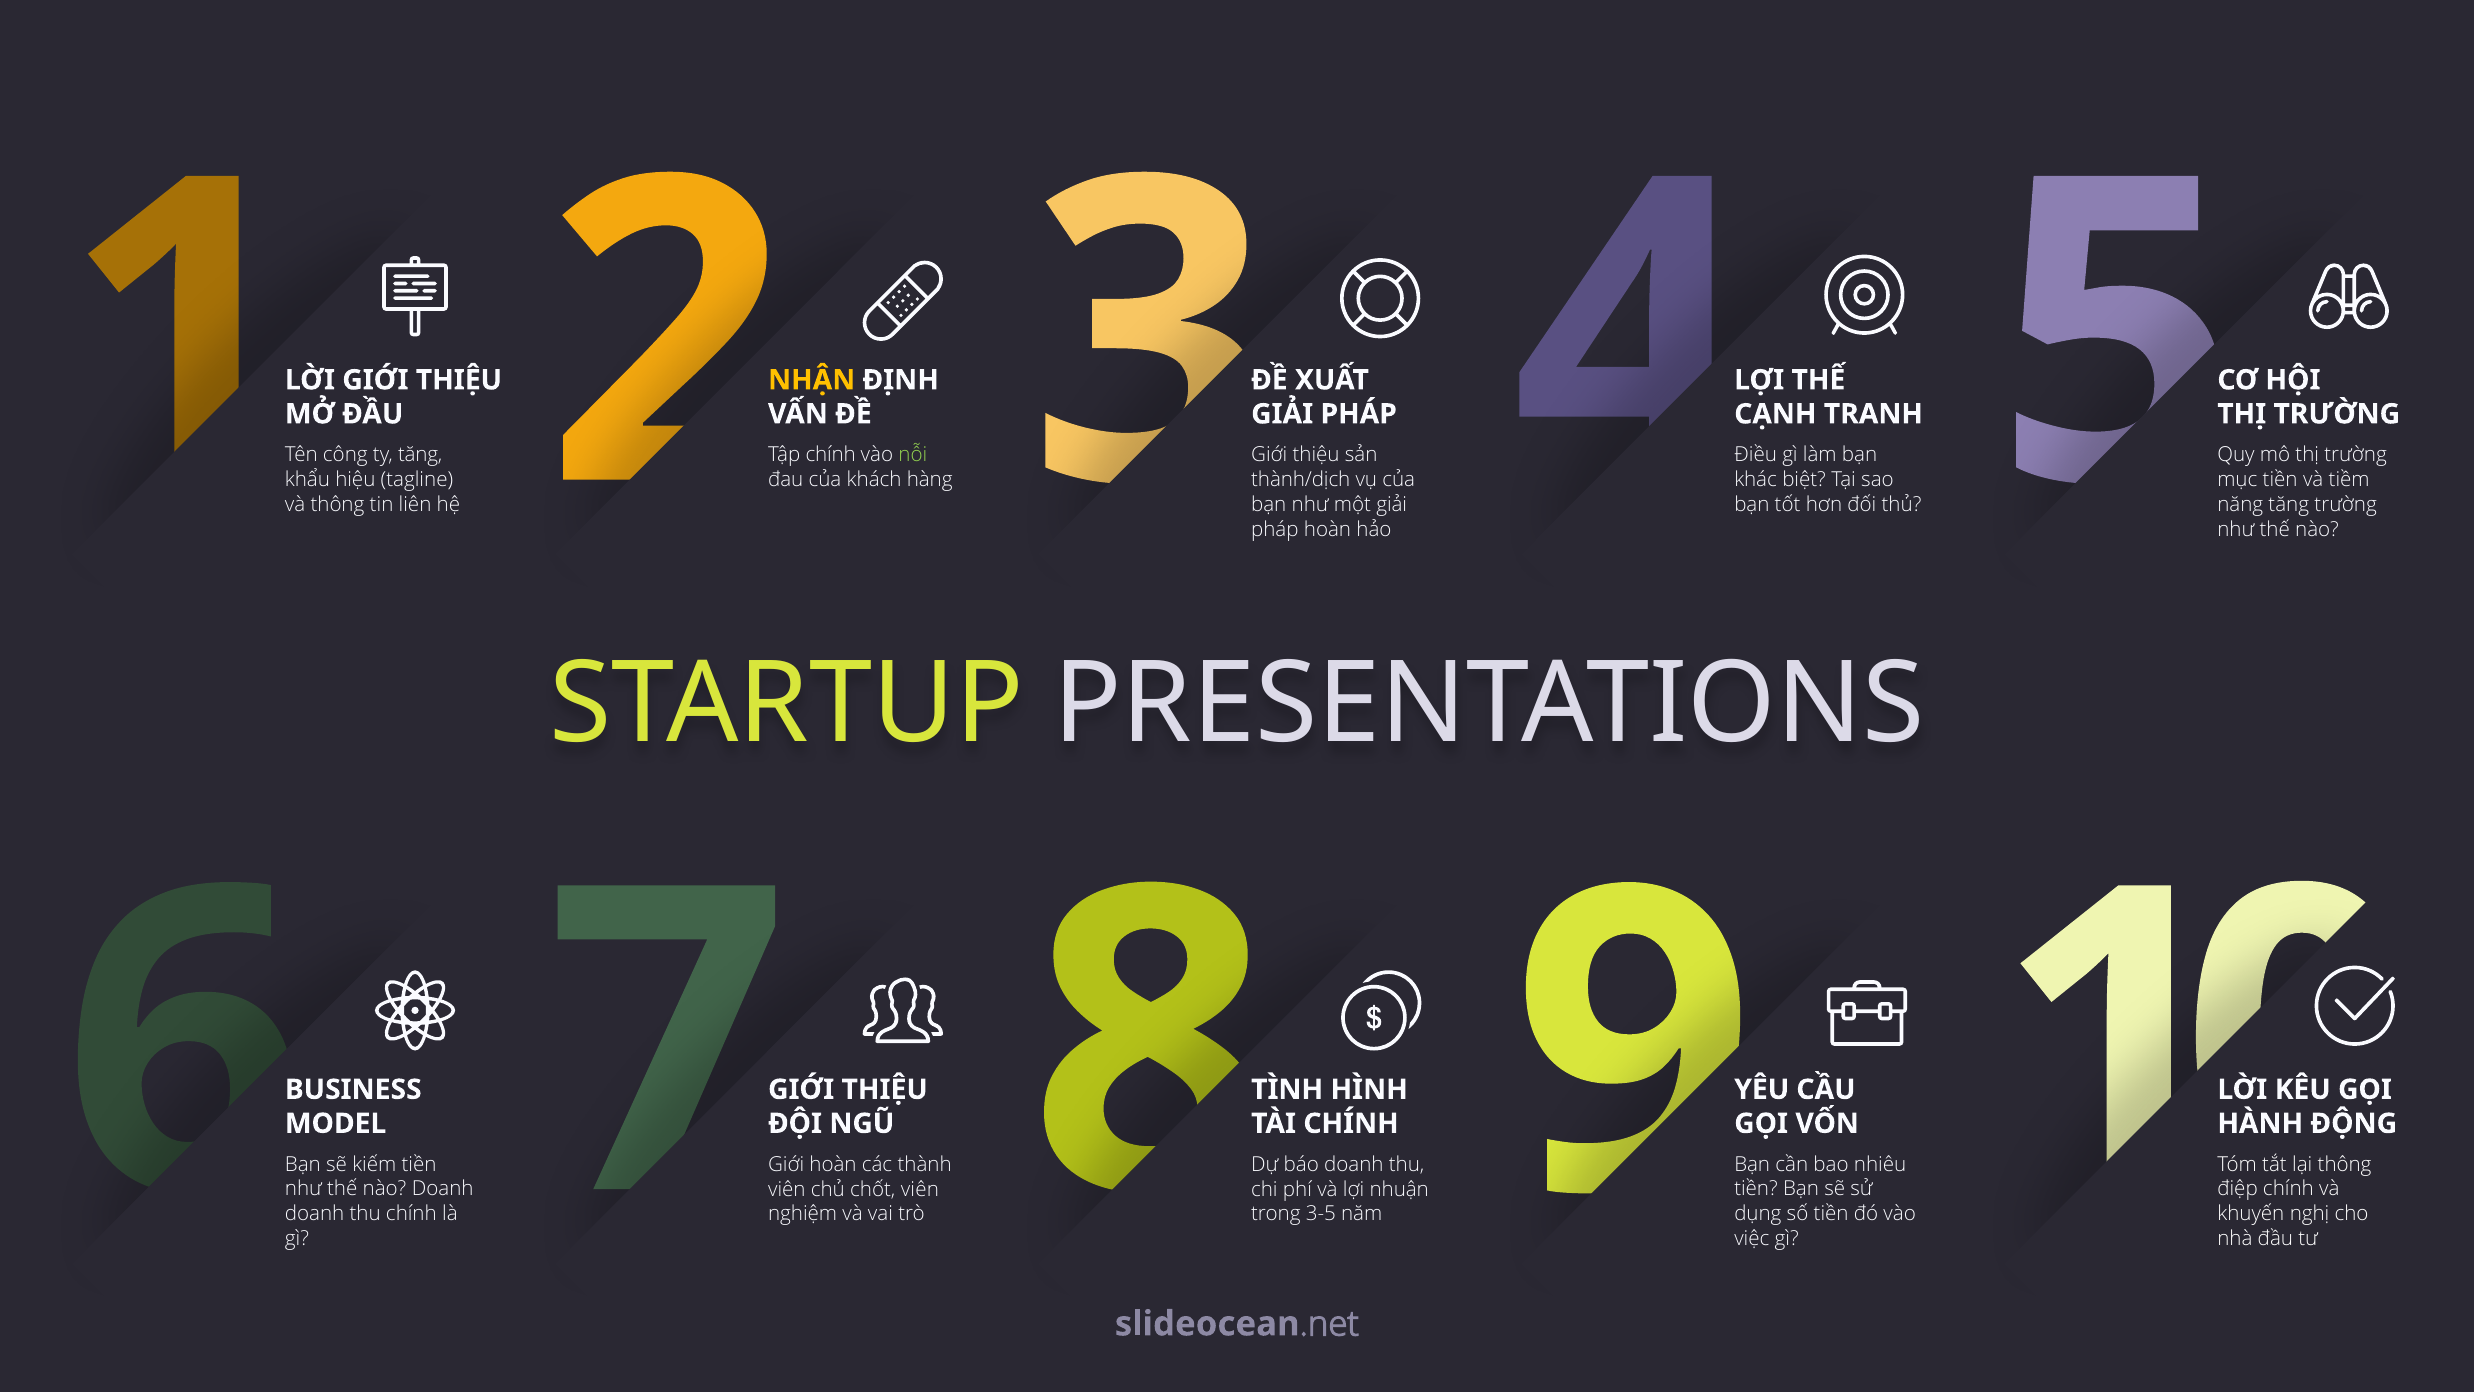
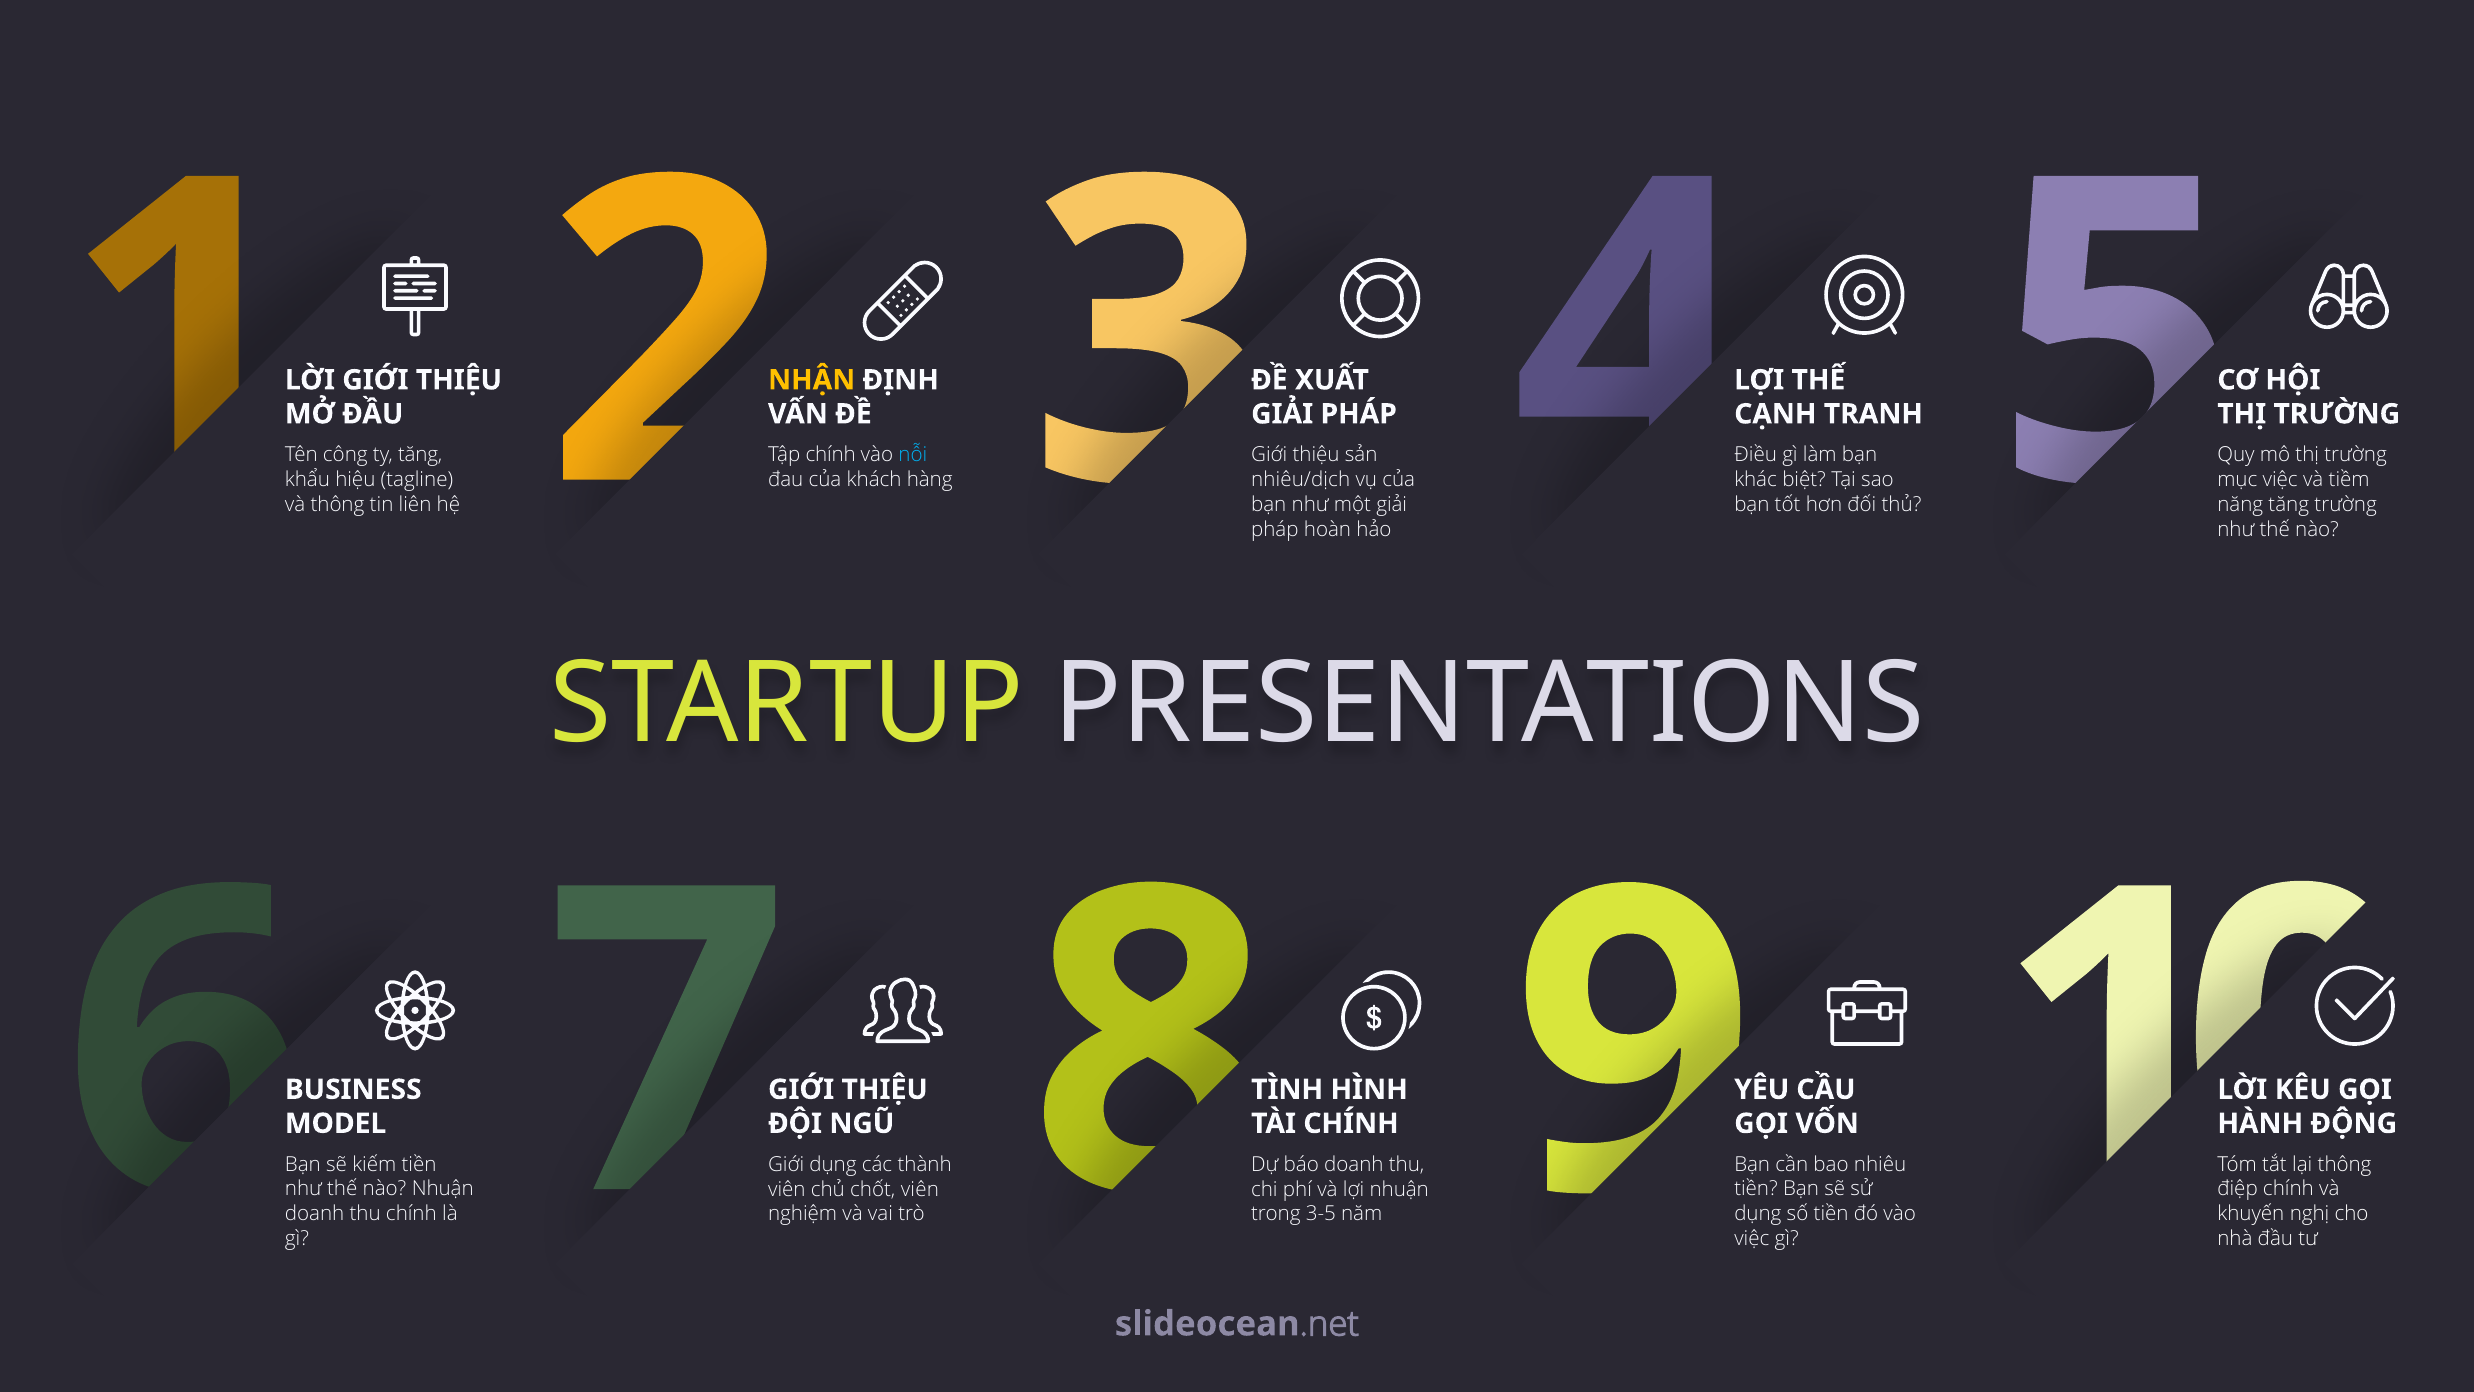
nỗi colour: light green -> light blue
thành/dịch: thành/dịch -> nhiêu/dịch
tiền at (2280, 480): tiền -> việc
hoàn at (833, 1164): hoàn -> dụng
nào Doanh: Doanh -> Nhuận
